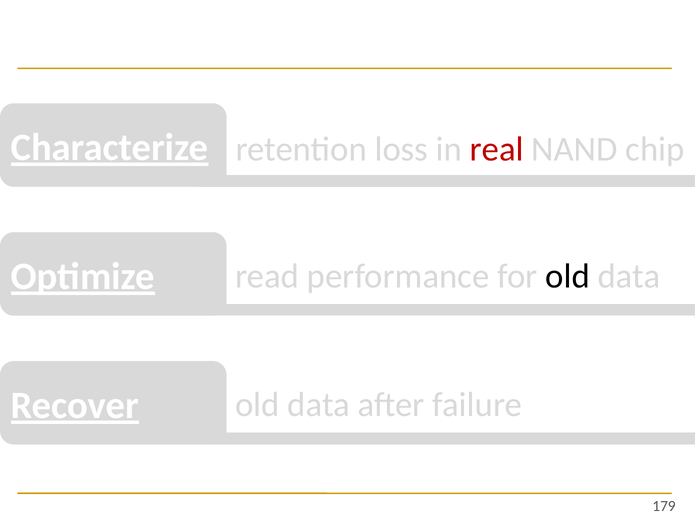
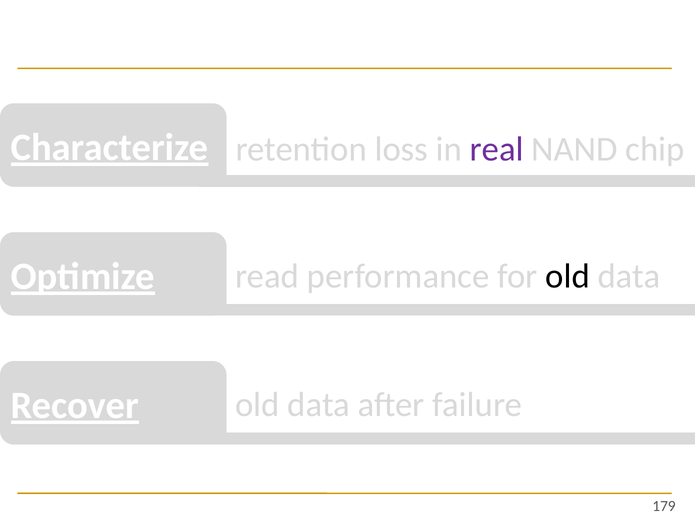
real colour: red -> purple
